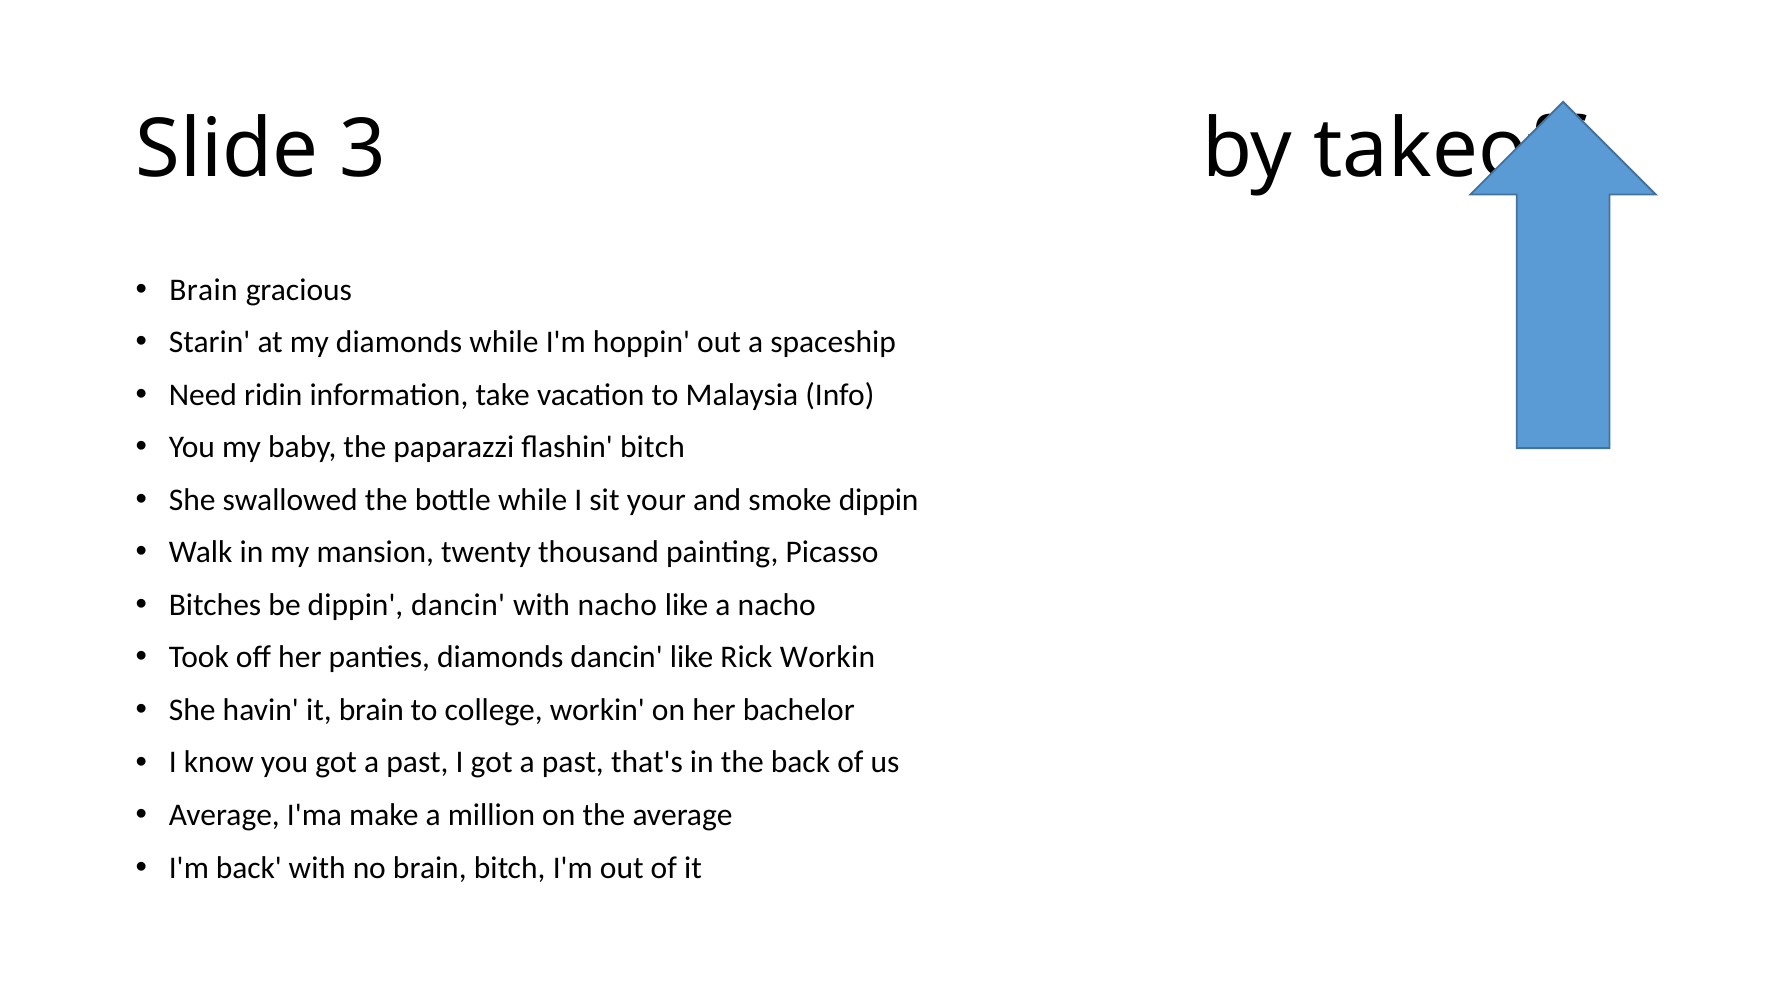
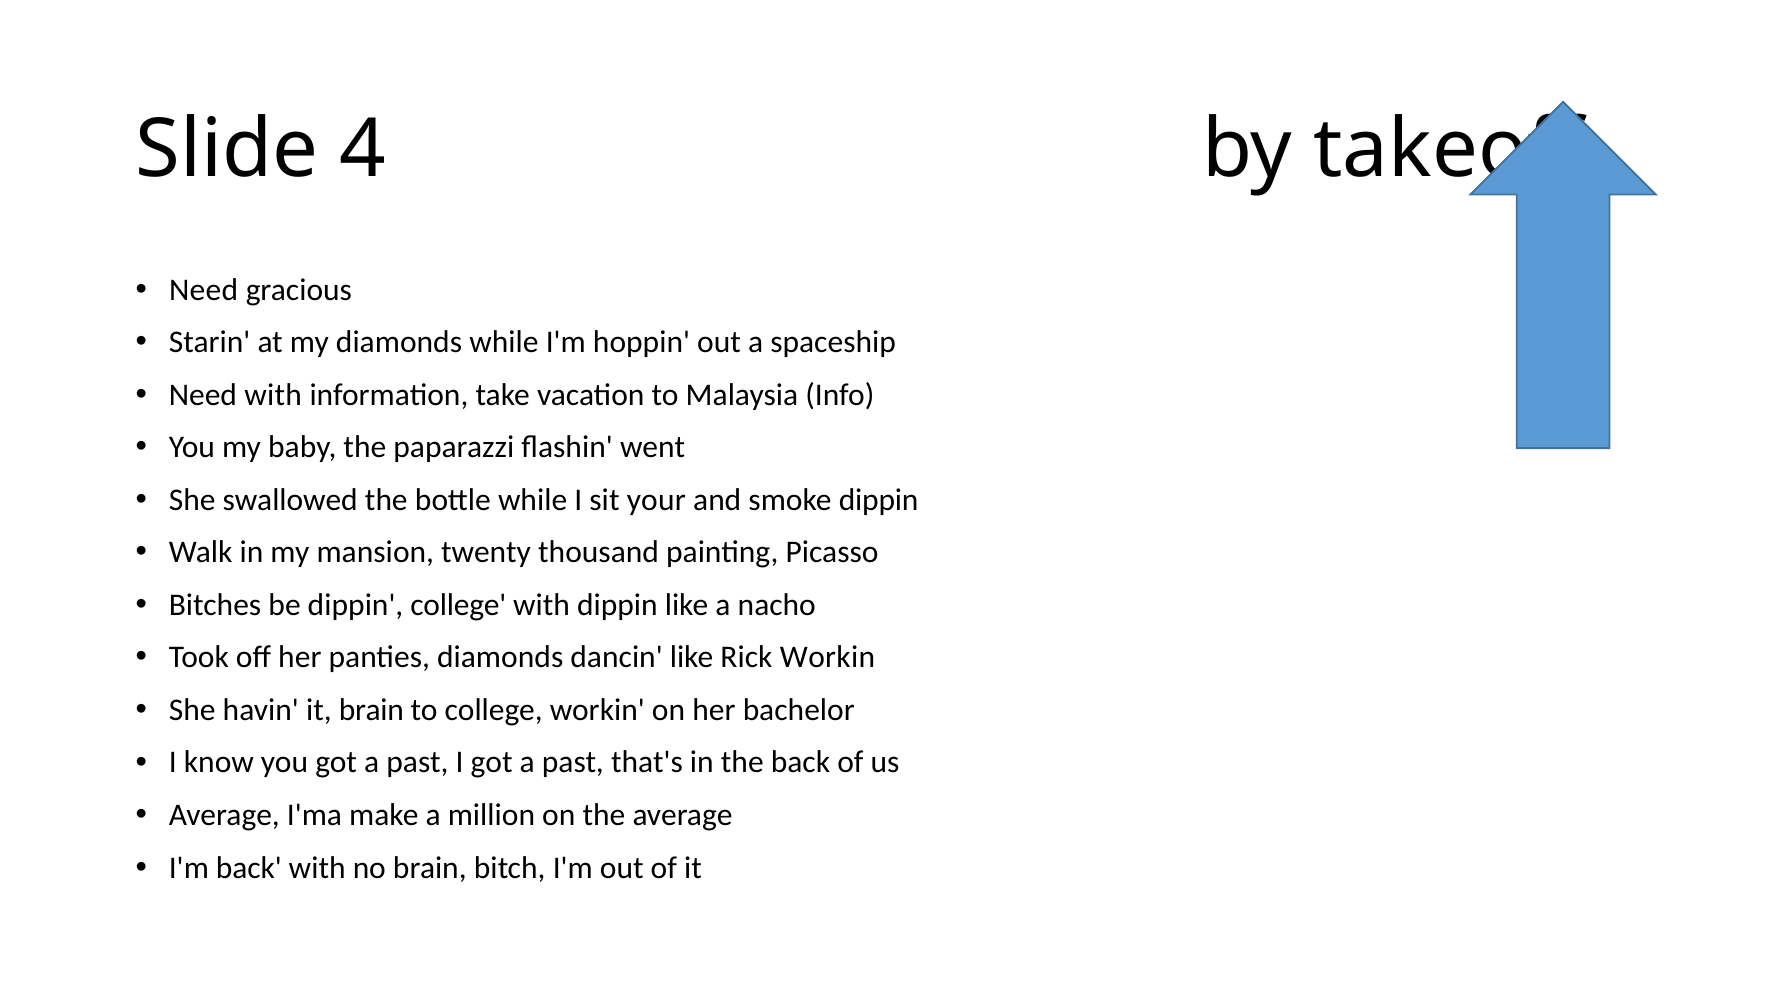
3: 3 -> 4
Brain at (204, 290): Brain -> Need
Need ridin: ridin -> with
flashin bitch: bitch -> went
dippin dancin: dancin -> college
with nacho: nacho -> dippin
